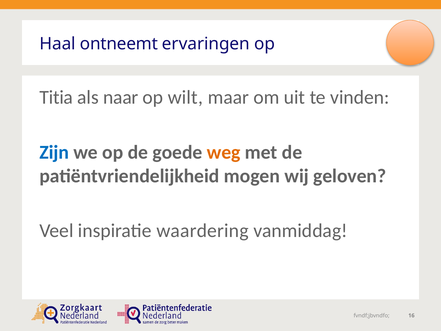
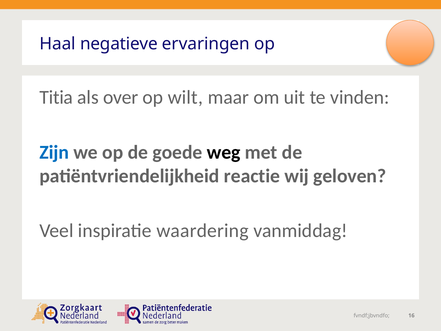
ontneemt: ontneemt -> negatieve
naar: naar -> over
weg colour: orange -> black
mogen: mogen -> reactie
